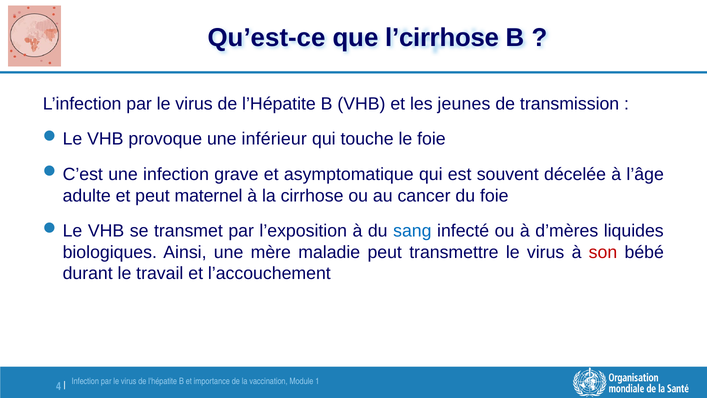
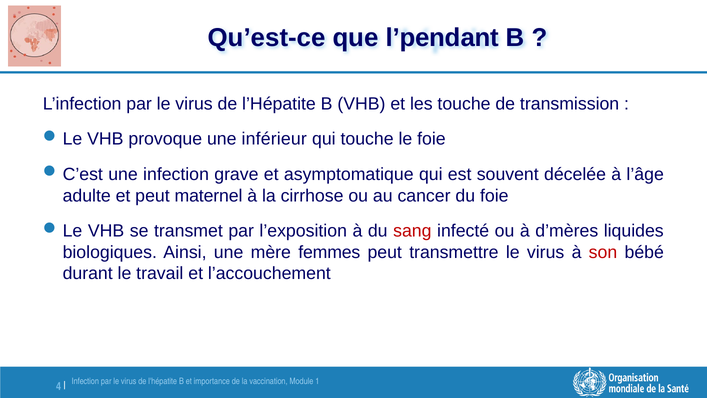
l’cirrhose: l’cirrhose -> l’pendant
les jeunes: jeunes -> touche
sang colour: blue -> red
maladie: maladie -> femmes
